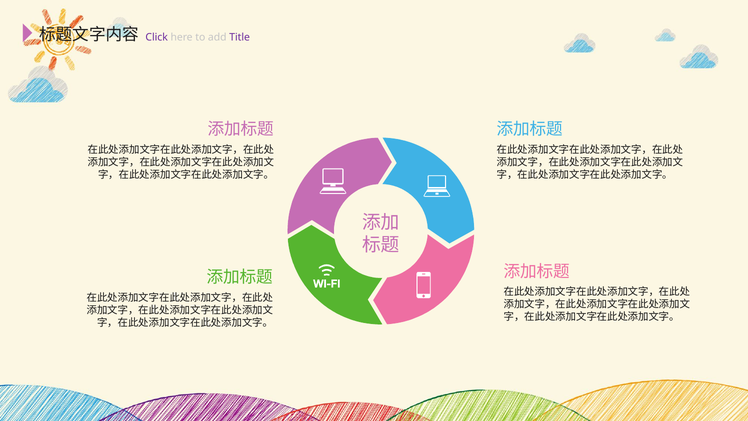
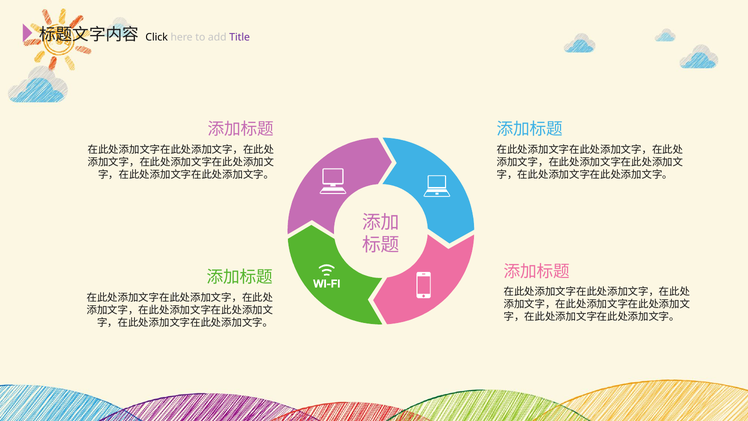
Click colour: purple -> black
